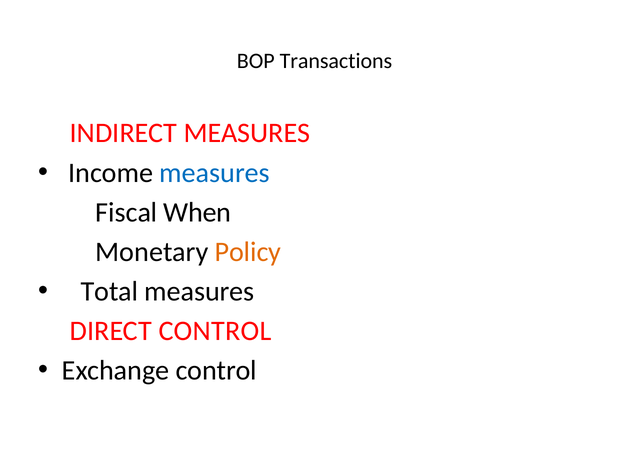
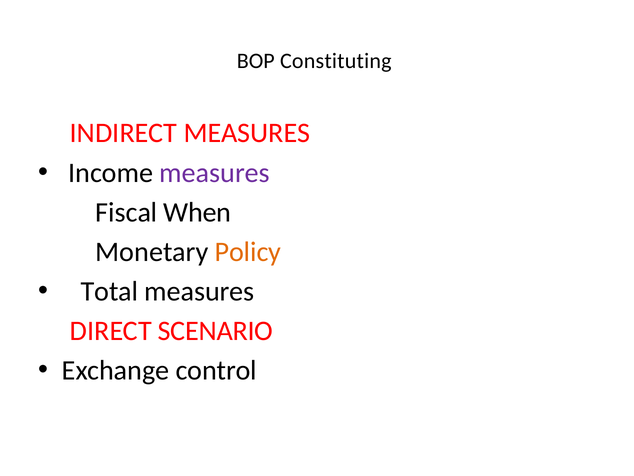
Transactions: Transactions -> Constituting
measures at (215, 173) colour: blue -> purple
DIRECT CONTROL: CONTROL -> SCENARIO
